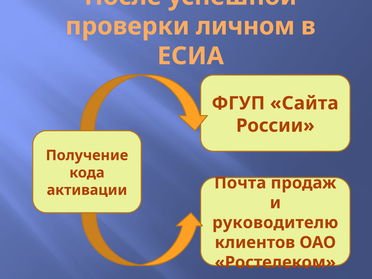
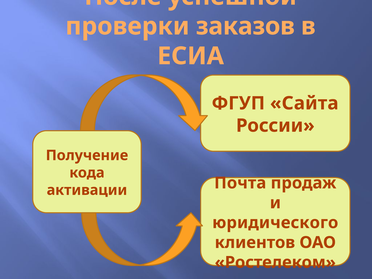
личном: личном -> заказов
руководителю: руководителю -> юридического
